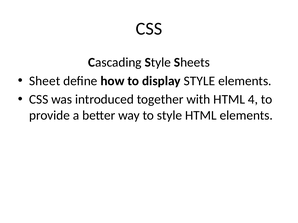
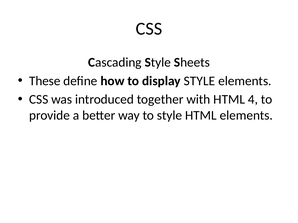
Sheet: Sheet -> These
